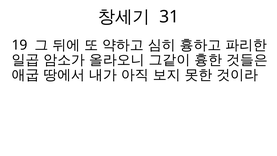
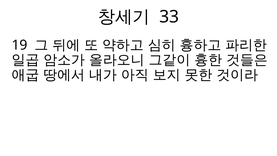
31: 31 -> 33
